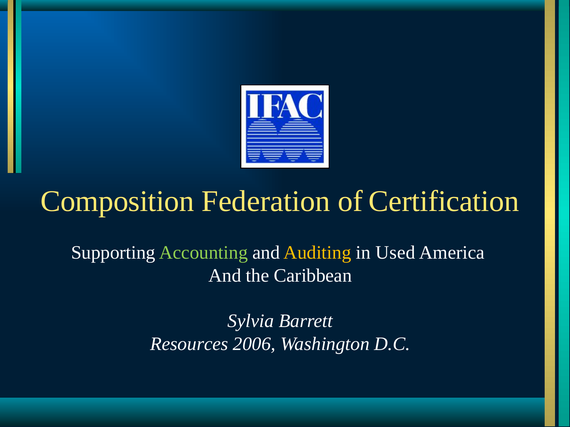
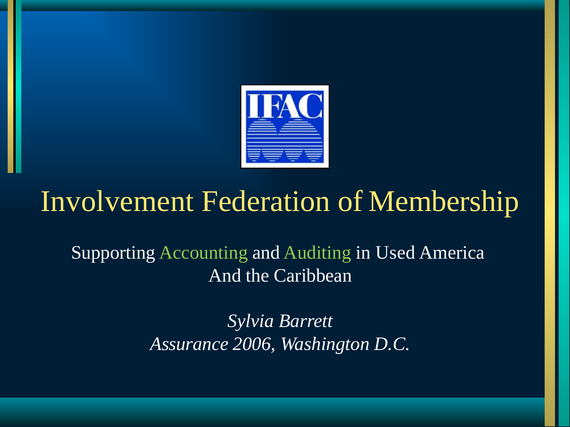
Composition: Composition -> Involvement
Certification: Certification -> Membership
Auditing colour: yellow -> light green
Resources: Resources -> Assurance
